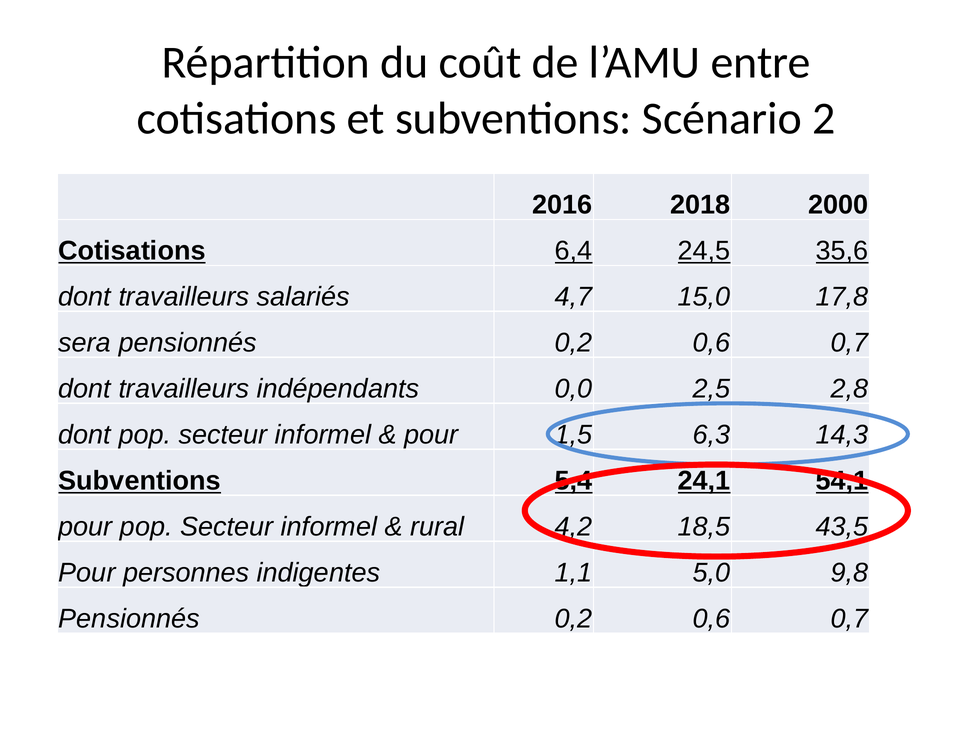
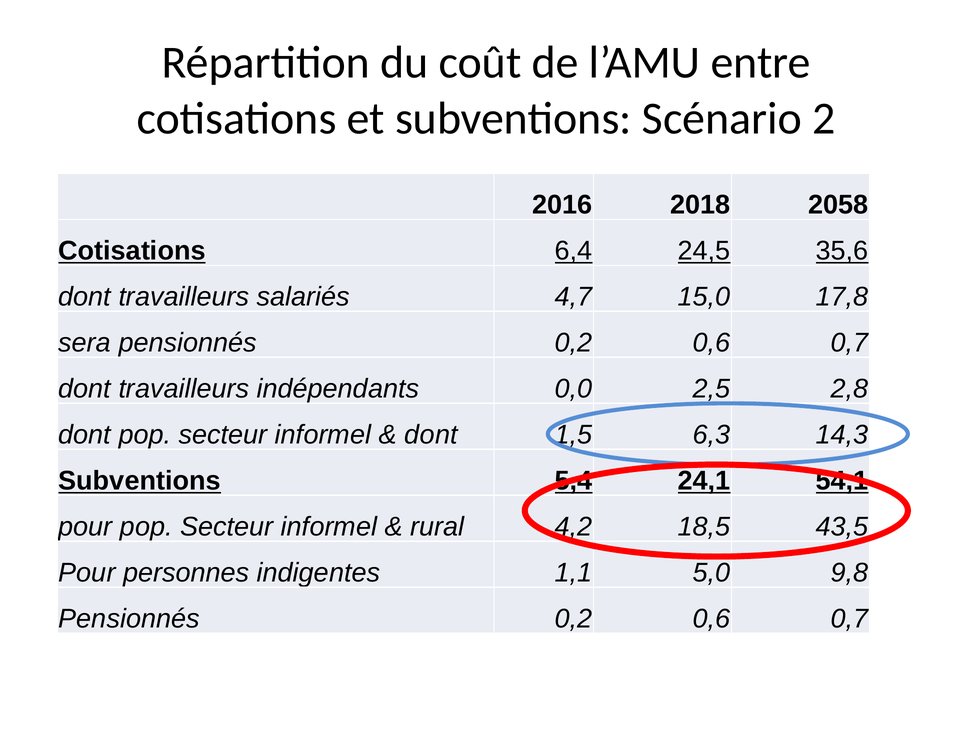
2000: 2000 -> 2058
pour at (431, 435): pour -> dont
